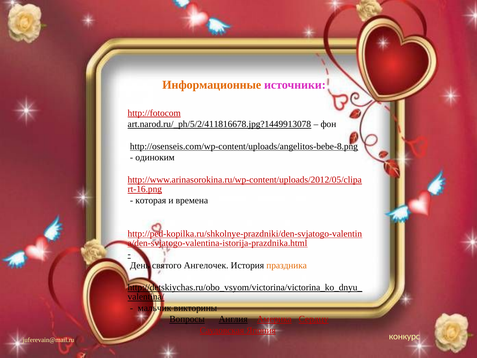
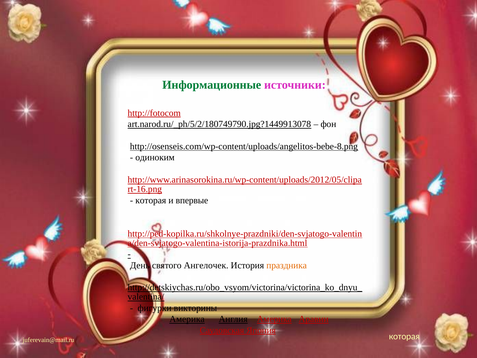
Информационные colour: orange -> green
art.narod.ru/_ph/5/2/411816678.jpg?1449913078: art.narod.ru/_ph/5/2/411816678.jpg?1449913078 -> art.narod.ru/_ph/5/2/180749790.jpg?1449913078
времена: времена -> впервые
мальчик: мальчик -> фигурки
Вопросы at (187, 319): Вопросы -> Америка
Сердцу: Сердцу -> Аравии
конкурс at (404, 336): конкурс -> которая
